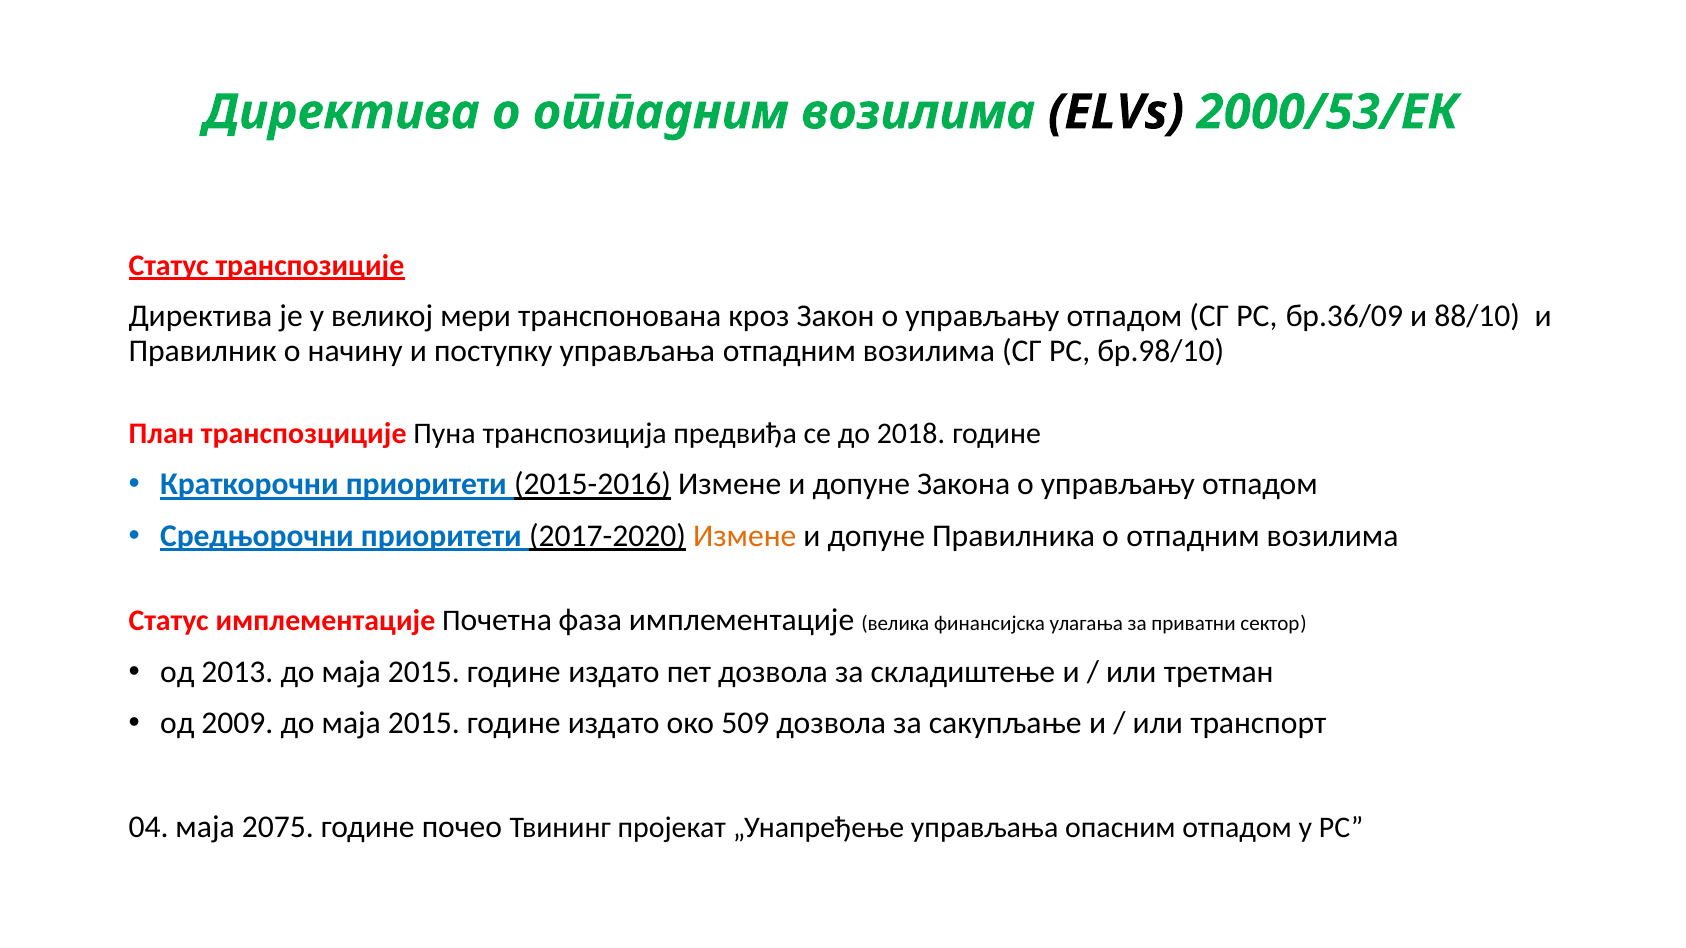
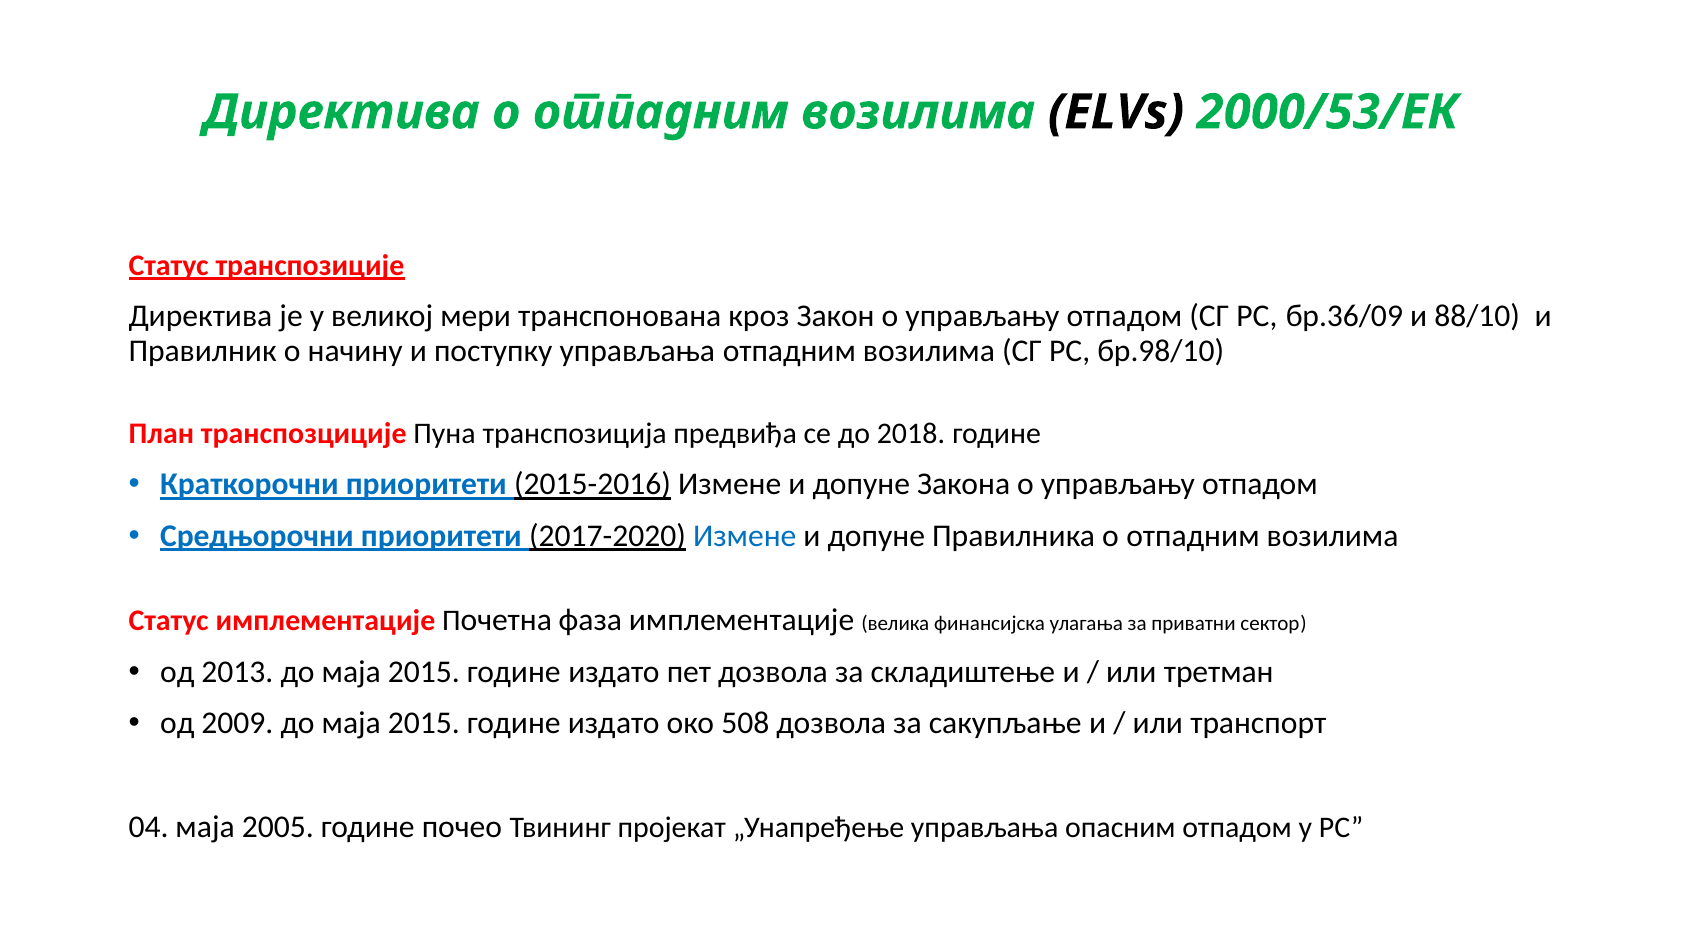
Измене at (745, 536) colour: orange -> blue
509: 509 -> 508
2075: 2075 -> 2005
